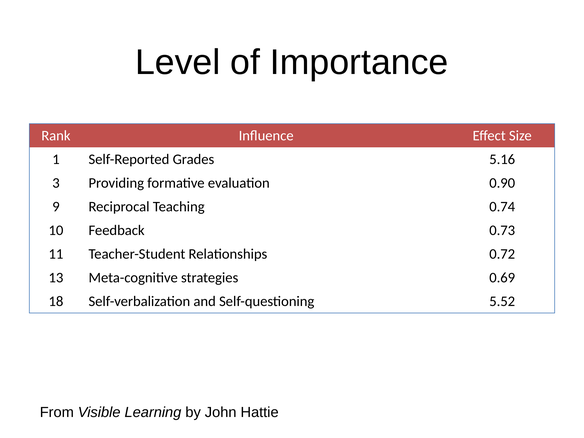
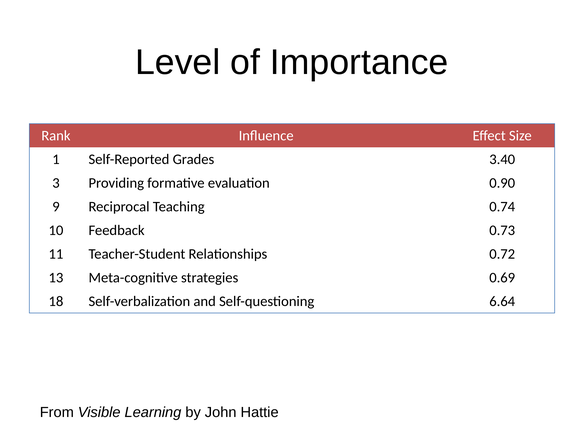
5.16: 5.16 -> 3.40
5.52: 5.52 -> 6.64
